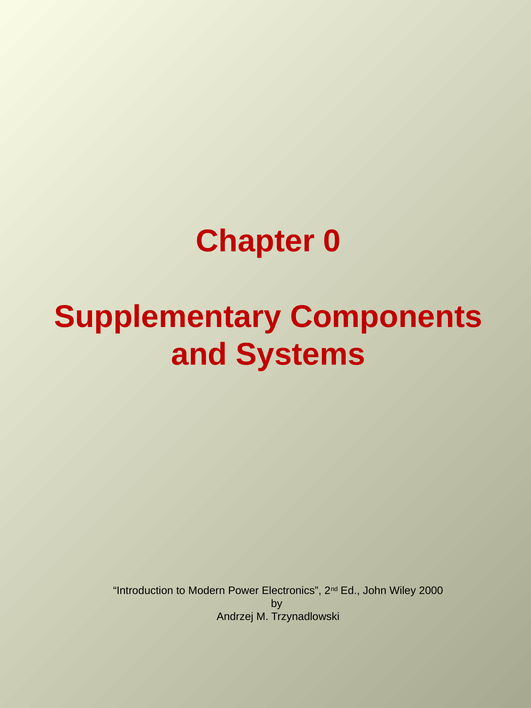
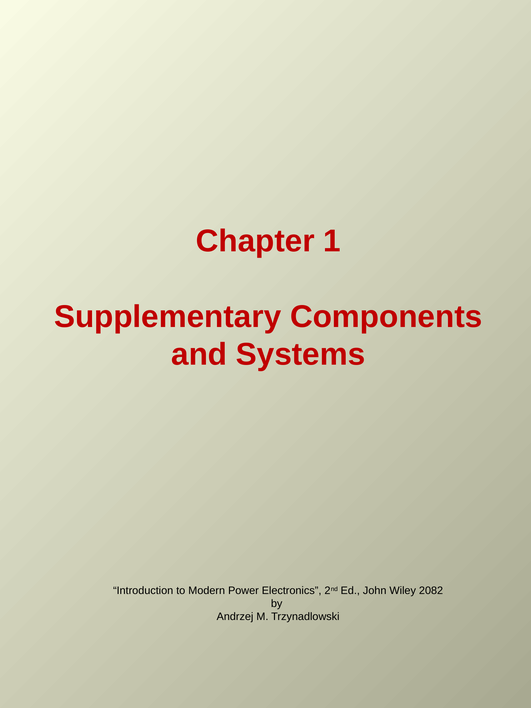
0: 0 -> 1
2000: 2000 -> 2082
